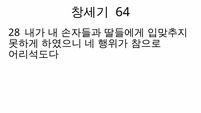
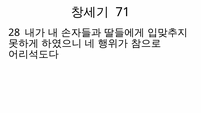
64: 64 -> 71
